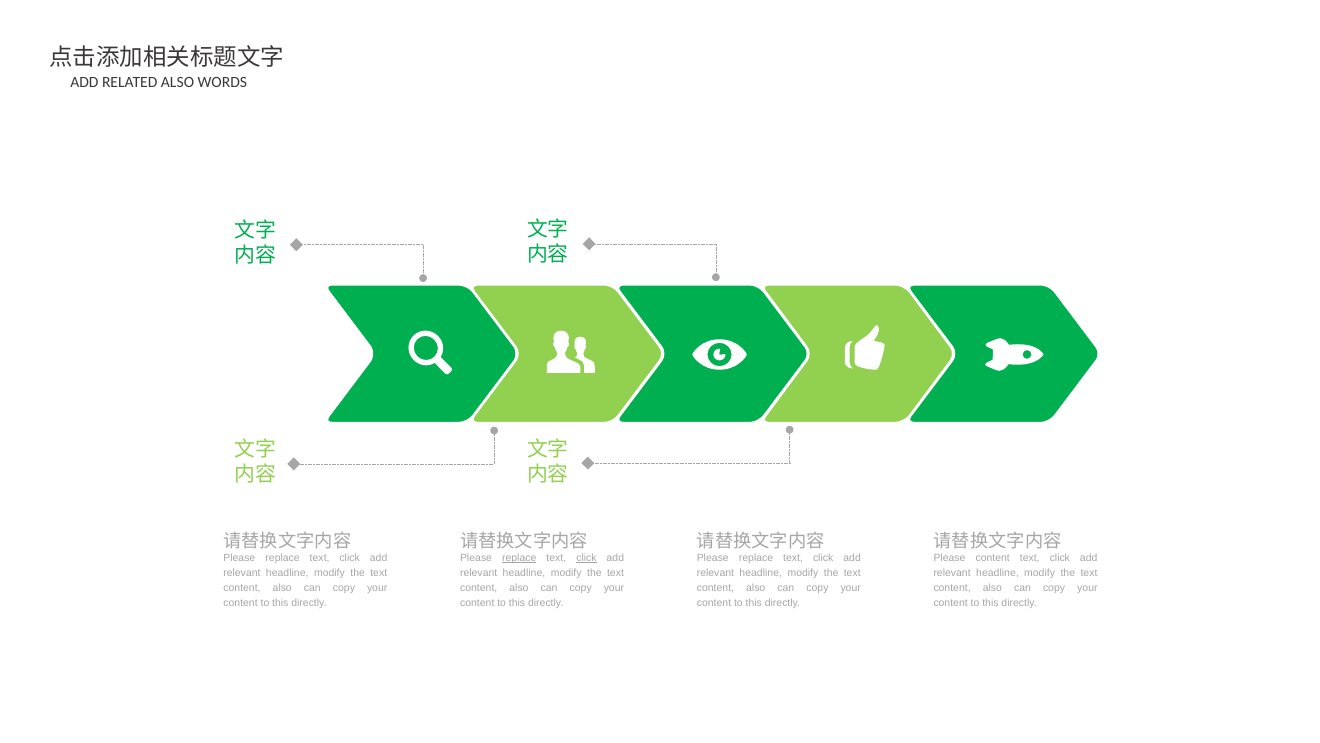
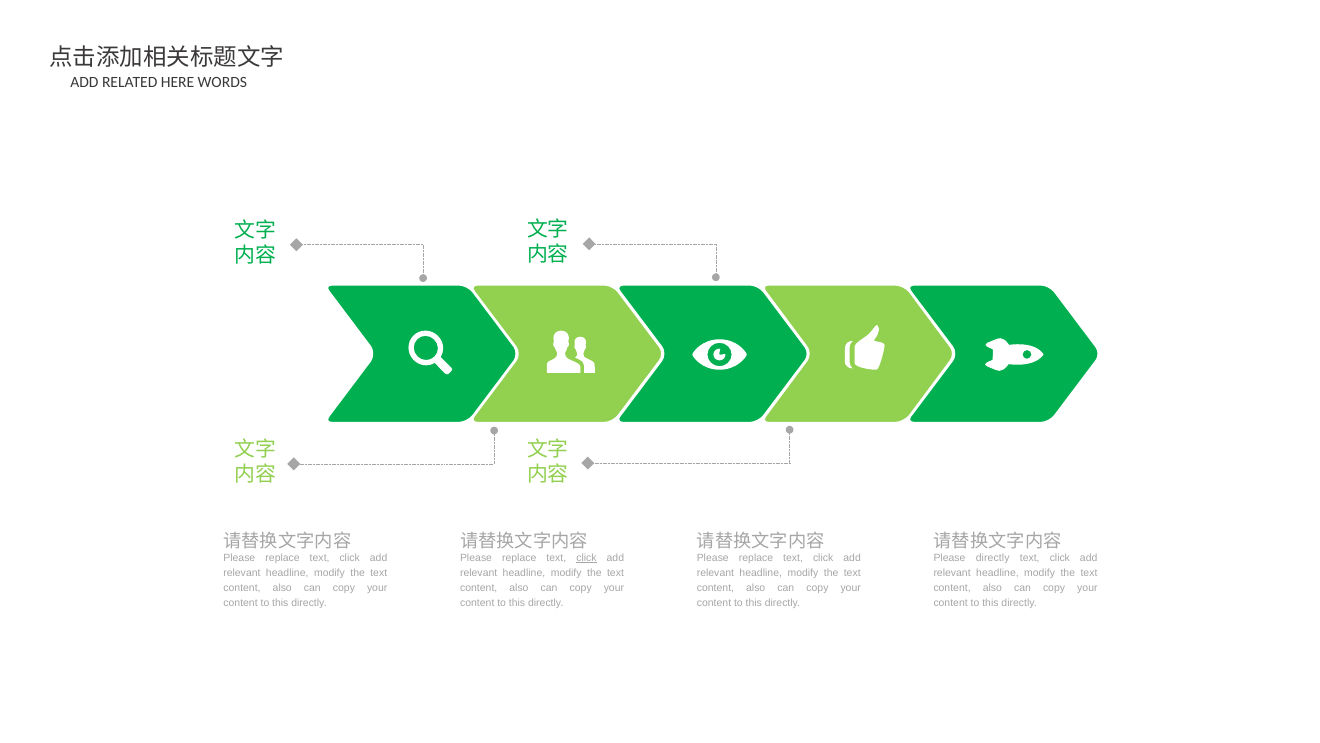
RELATED ALSO: ALSO -> HERE
replace at (519, 558) underline: present -> none
Please content: content -> directly
